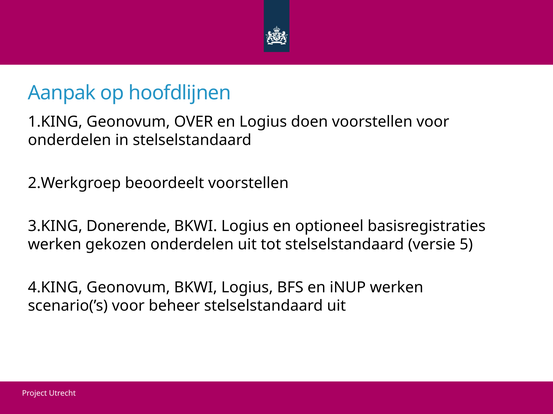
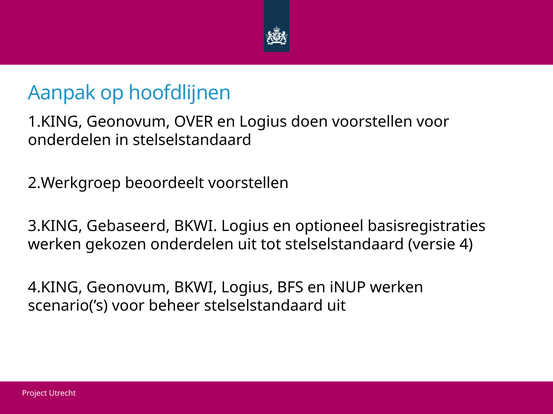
Donerende: Donerende -> Gebaseerd
5: 5 -> 4
